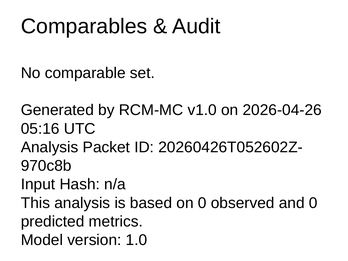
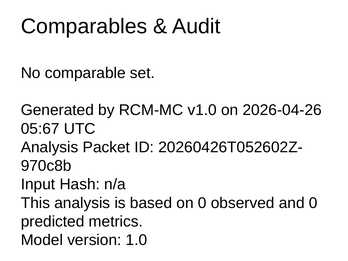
05:16: 05:16 -> 05:67
